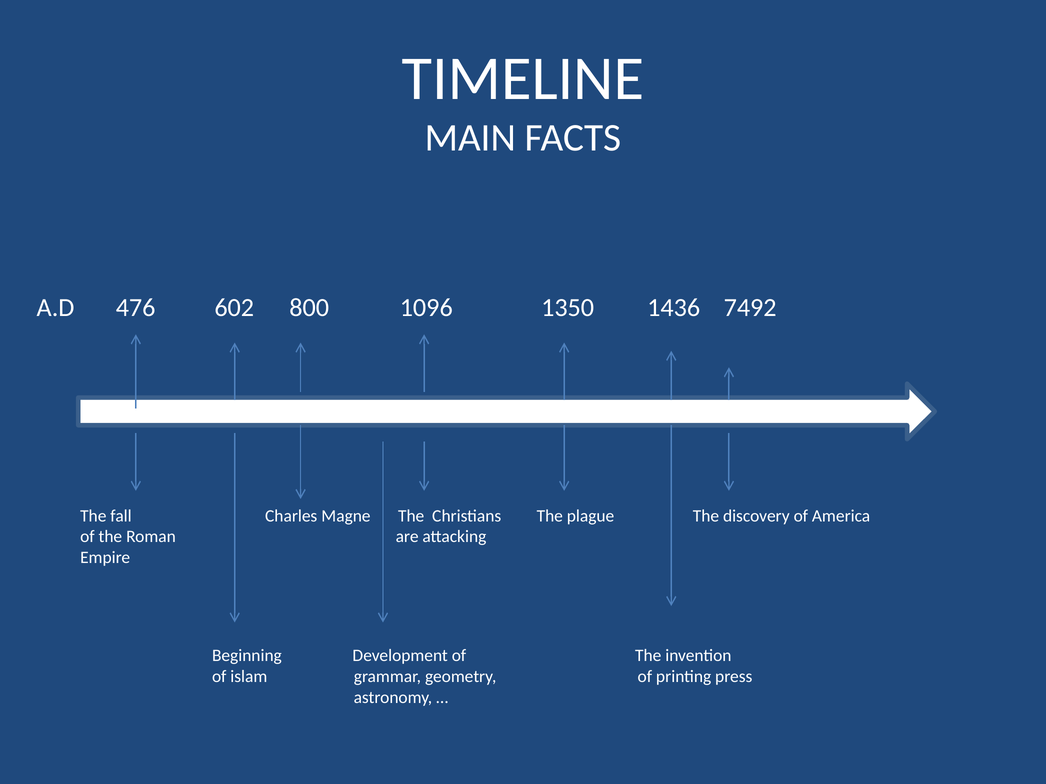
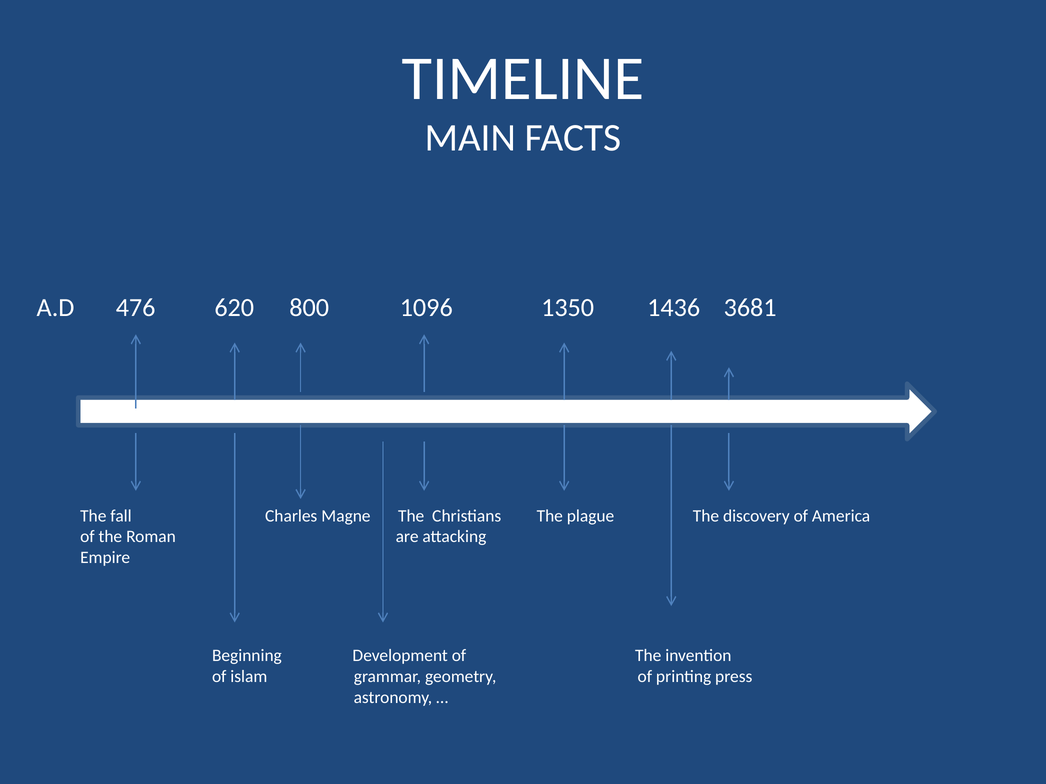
602: 602 -> 620
7492: 7492 -> 3681
